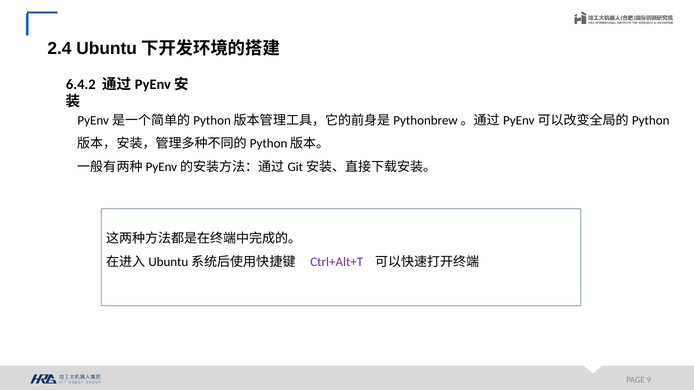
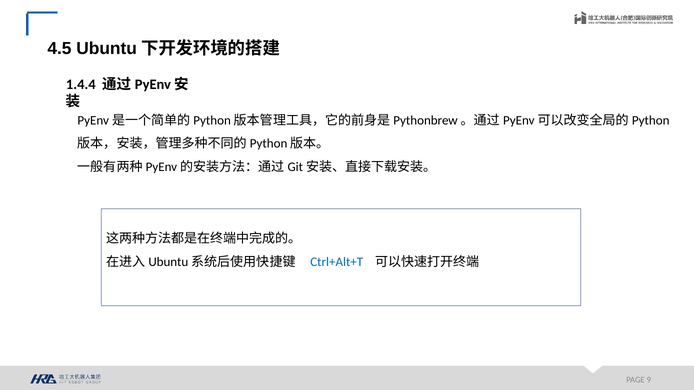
2.4: 2.4 -> 4.5
6.4.2: 6.4.2 -> 1.4.4
Ctrl+Alt+T colour: purple -> blue
